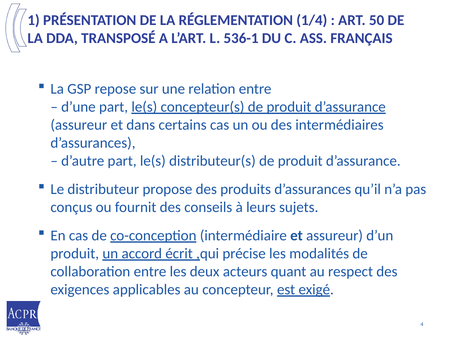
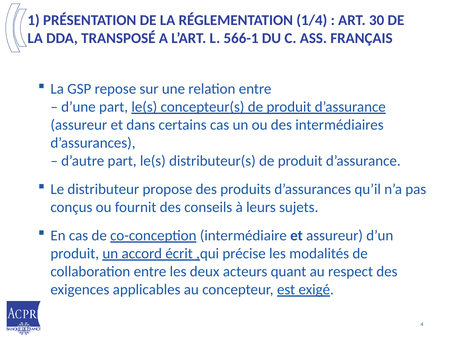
50: 50 -> 30
536-1: 536-1 -> 566-1
